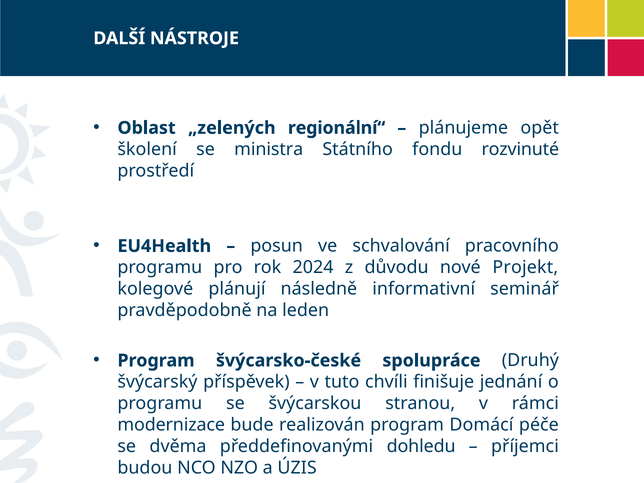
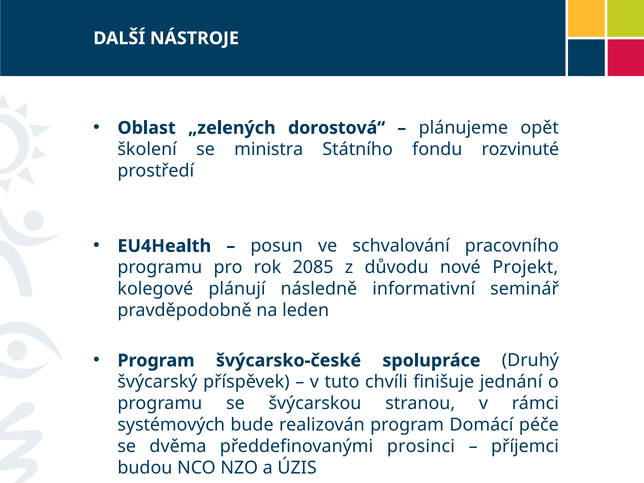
regionální“: regionální“ -> dorostová“
2024: 2024 -> 2085
modernizace: modernizace -> systémových
dohledu: dohledu -> prosinci
